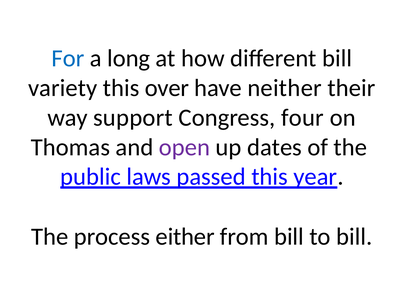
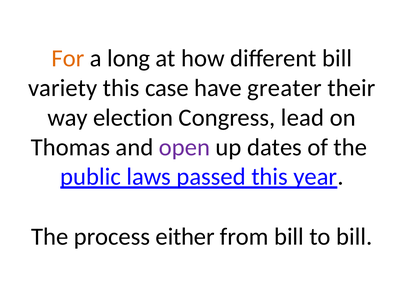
For colour: blue -> orange
over: over -> case
neither: neither -> greater
support: support -> election
four: four -> lead
